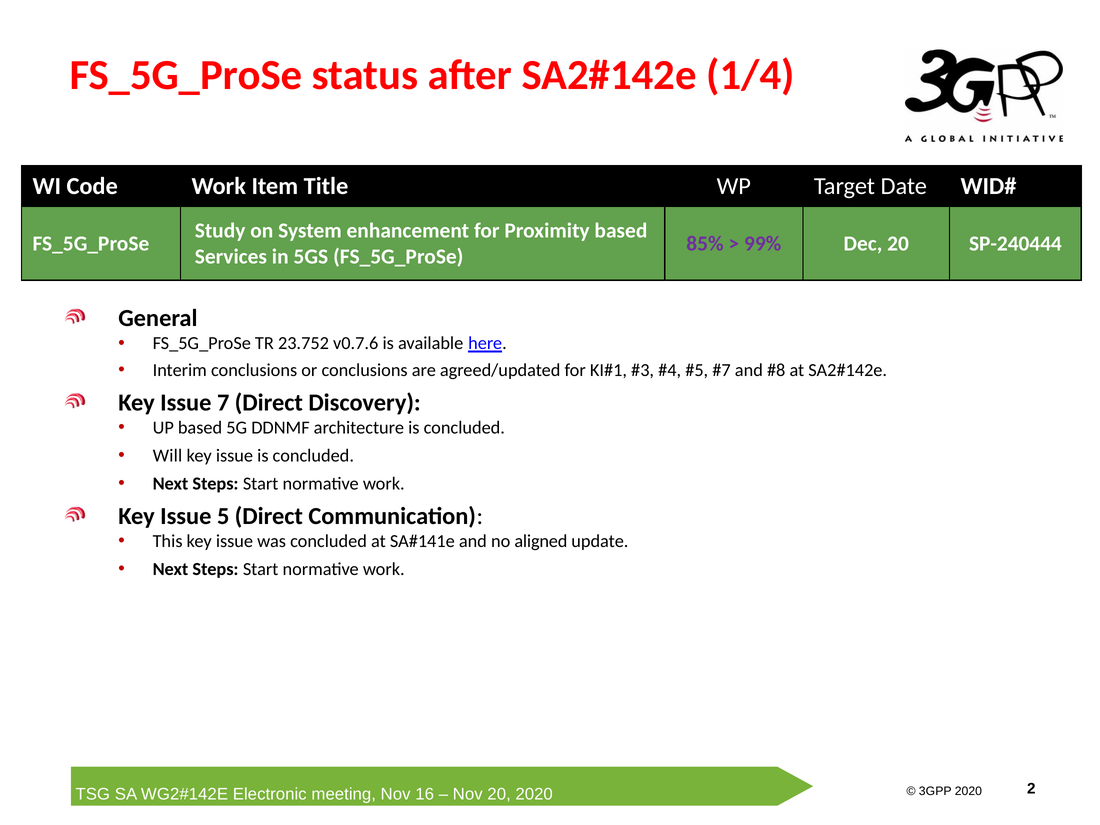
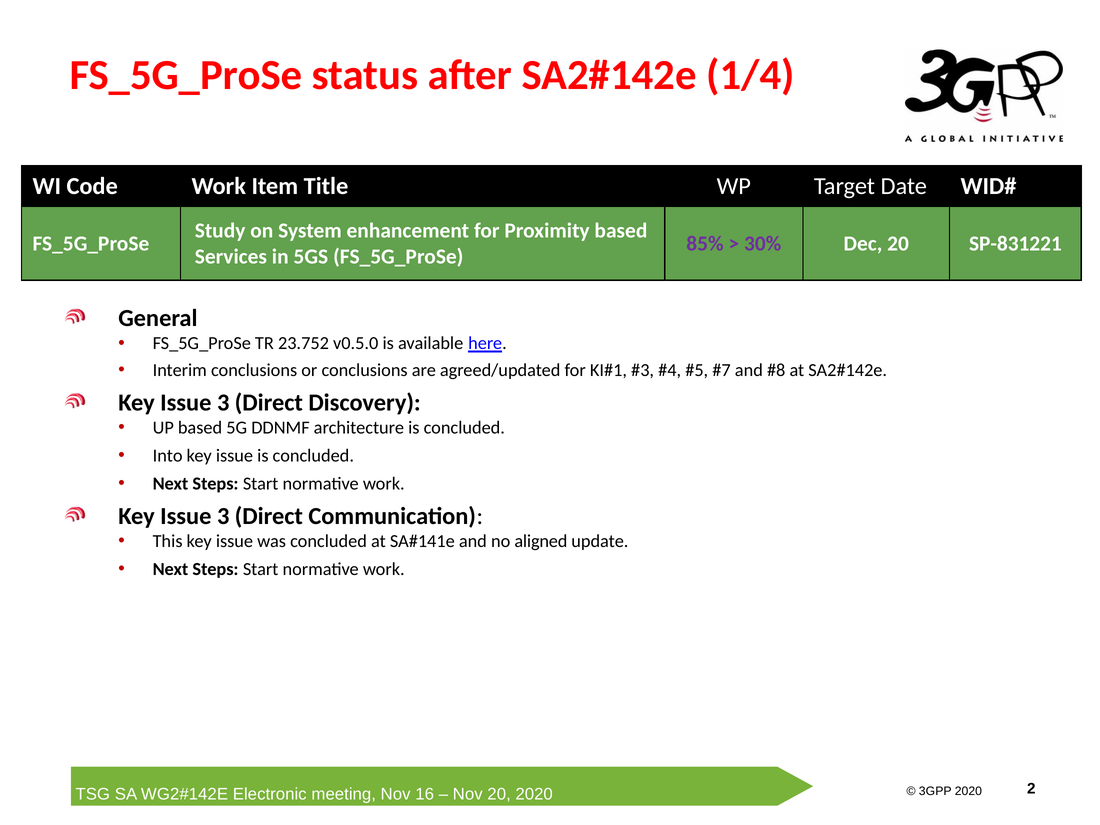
99%: 99% -> 30%
SP-240444: SP-240444 -> SP-831221
v0.7.6: v0.7.6 -> v0.5.0
7 at (223, 402): 7 -> 3
Will: Will -> Into
5 at (223, 516): 5 -> 3
